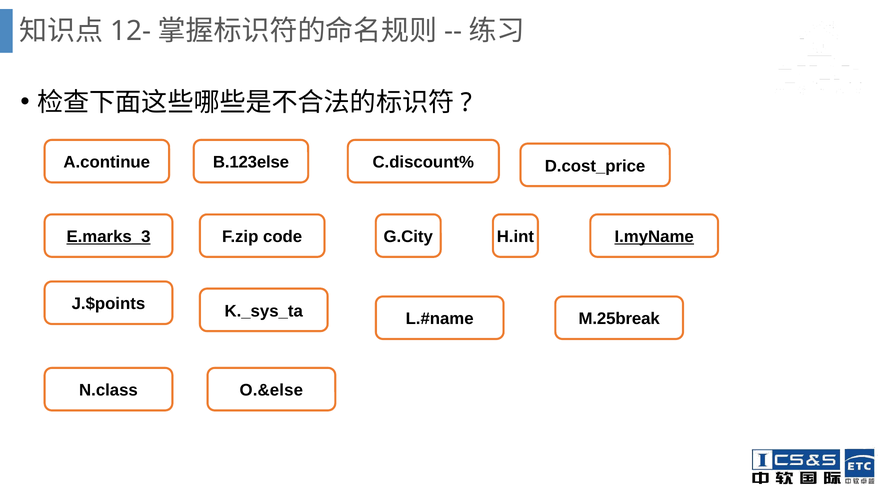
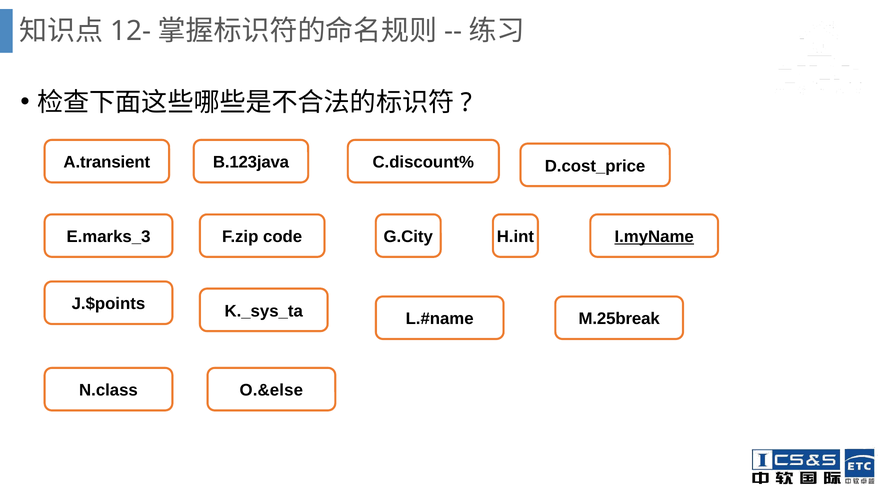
A.continue: A.continue -> A.transient
B.123else: B.123else -> B.123java
E.marks_3 underline: present -> none
